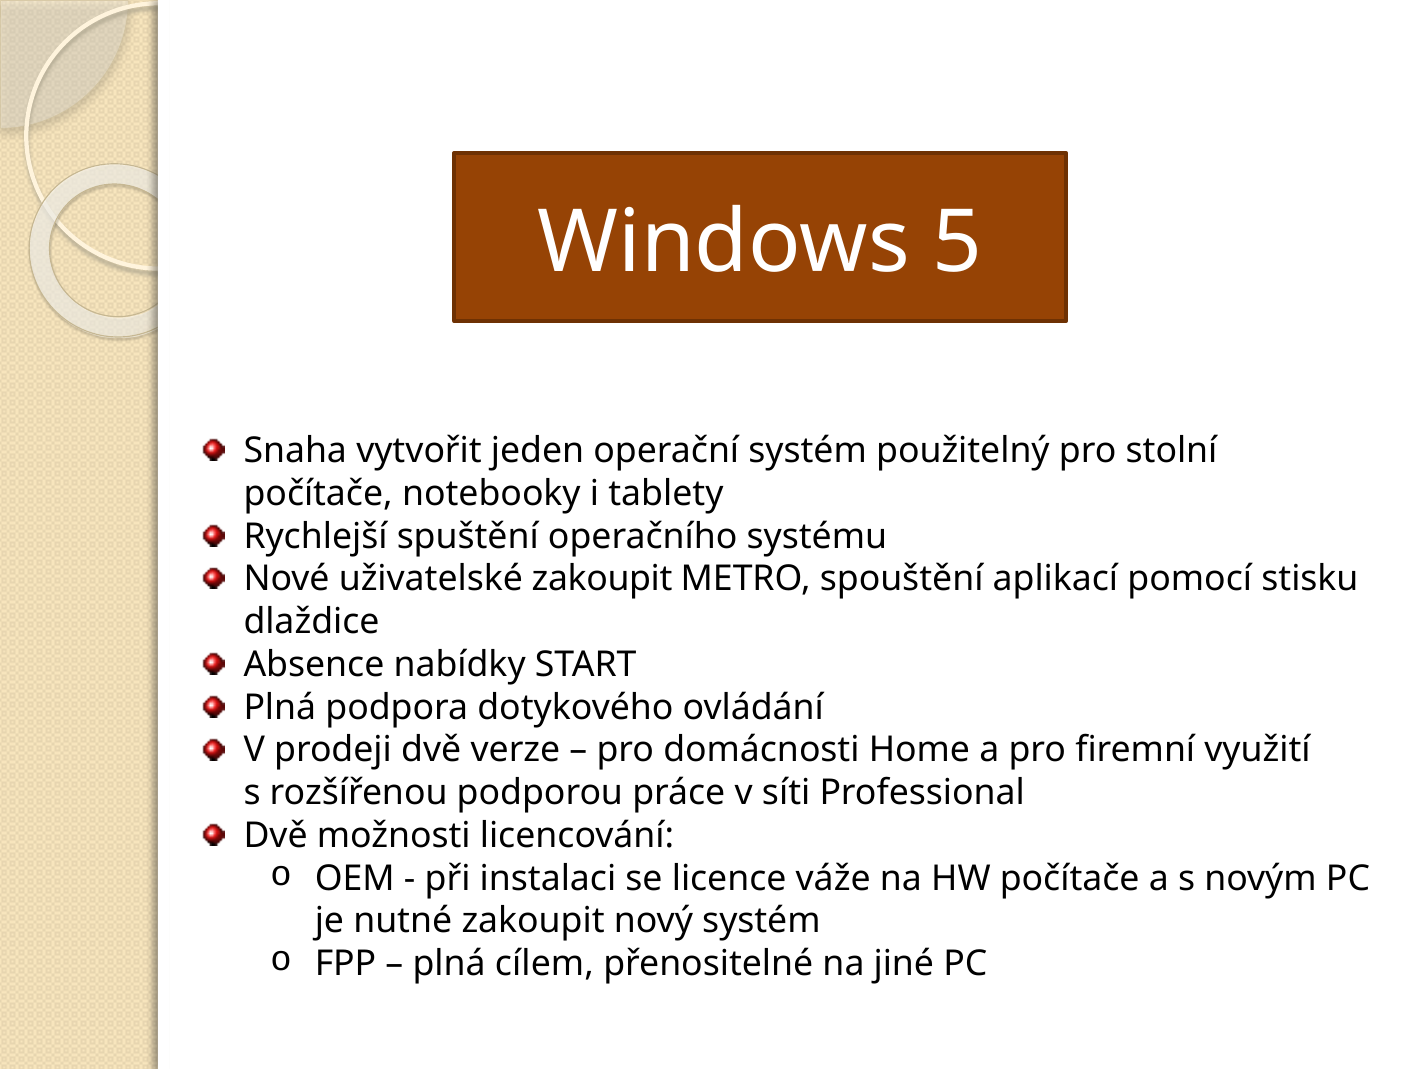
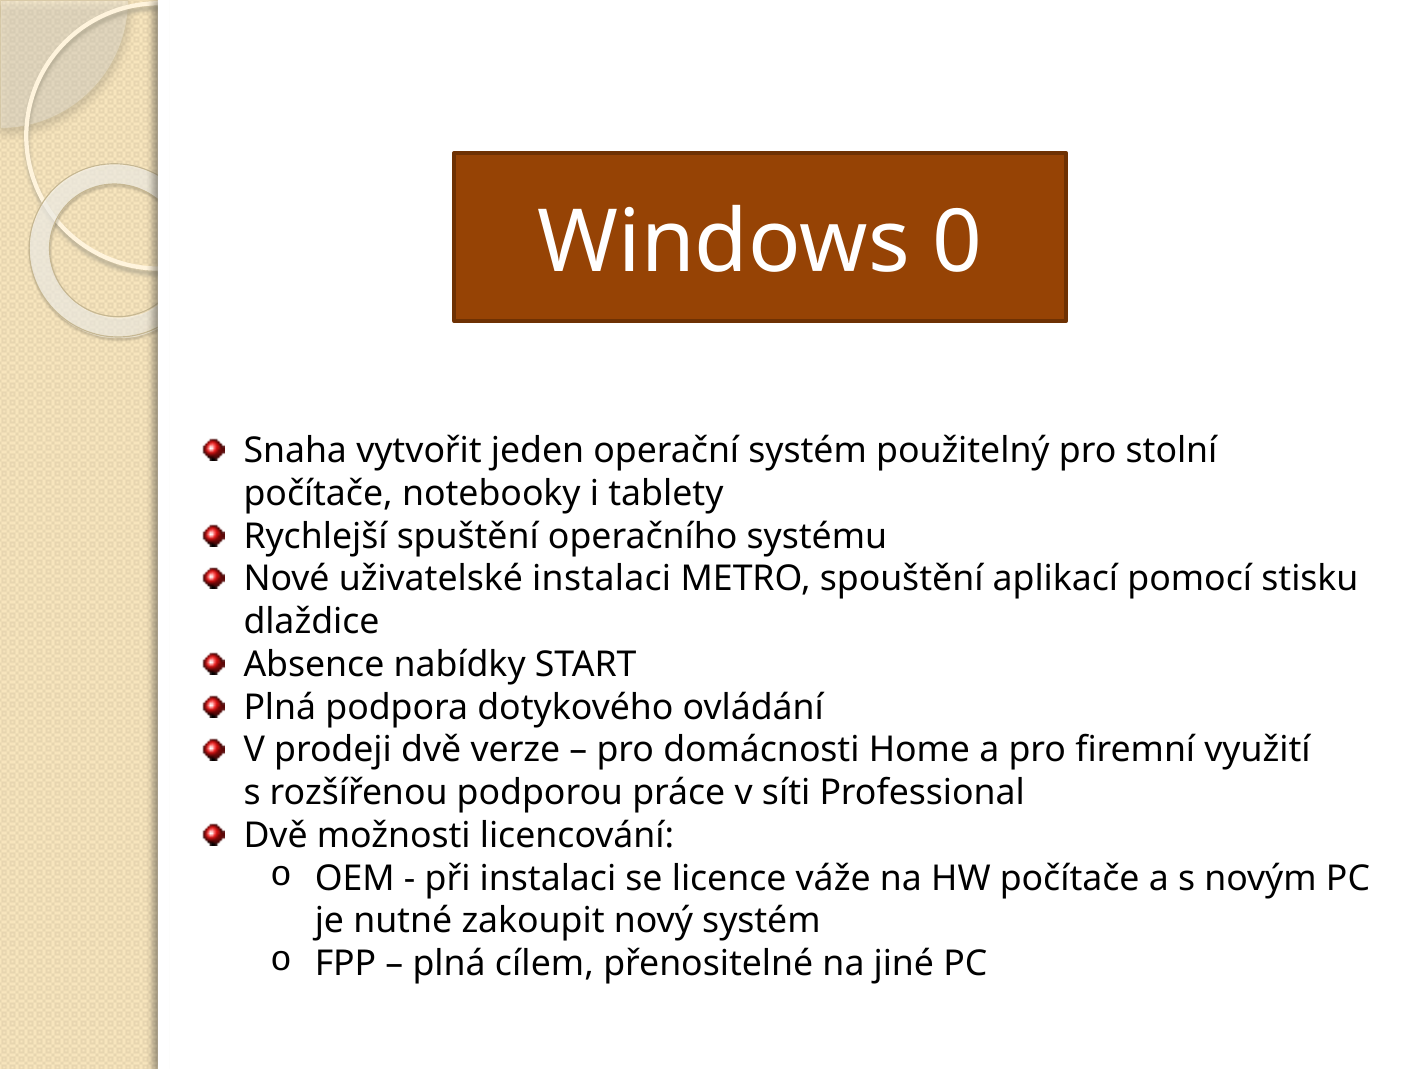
5: 5 -> 0
uživatelské zakoupit: zakoupit -> instalaci
